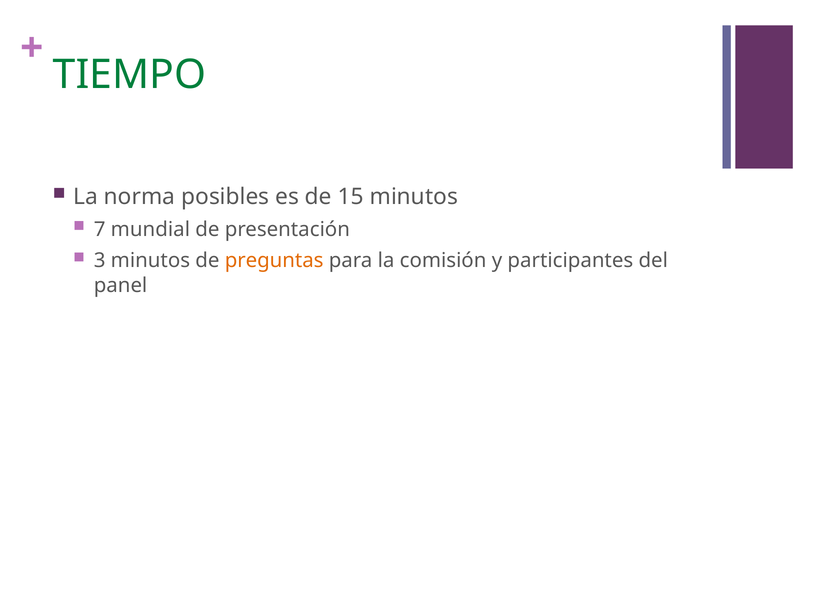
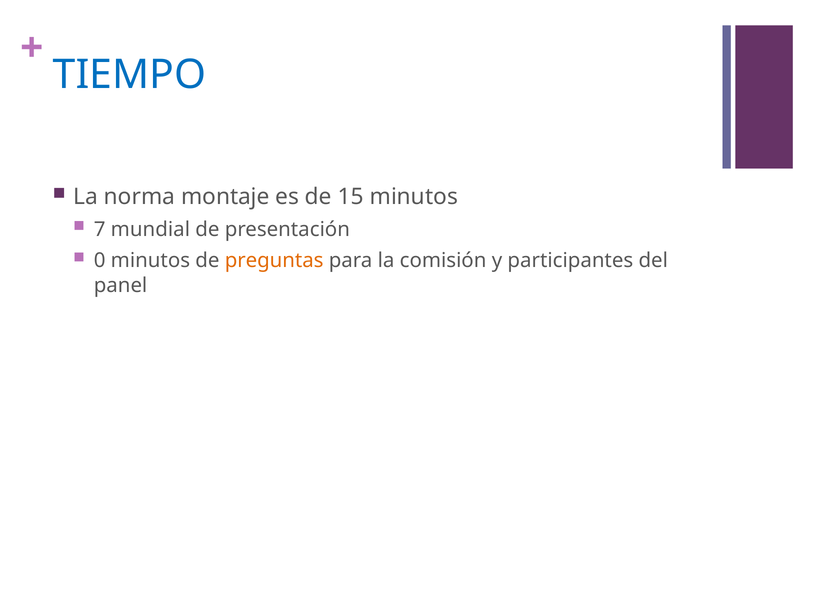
TIEMPO colour: green -> blue
posibles: posibles -> montaje
3: 3 -> 0
